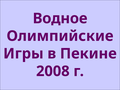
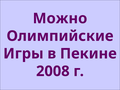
Водное: Водное -> Можно
